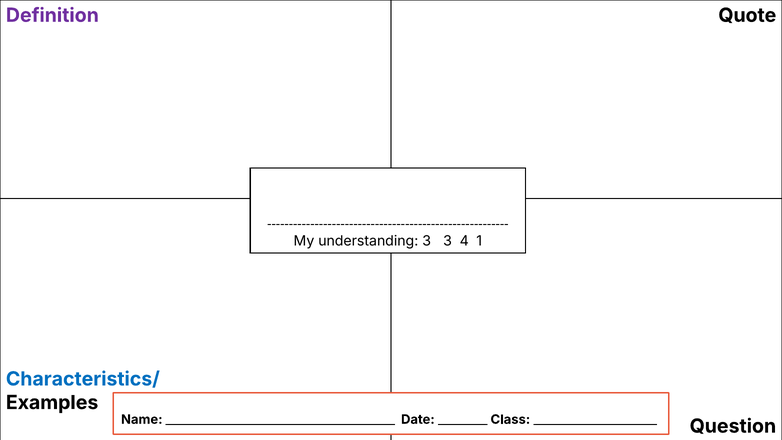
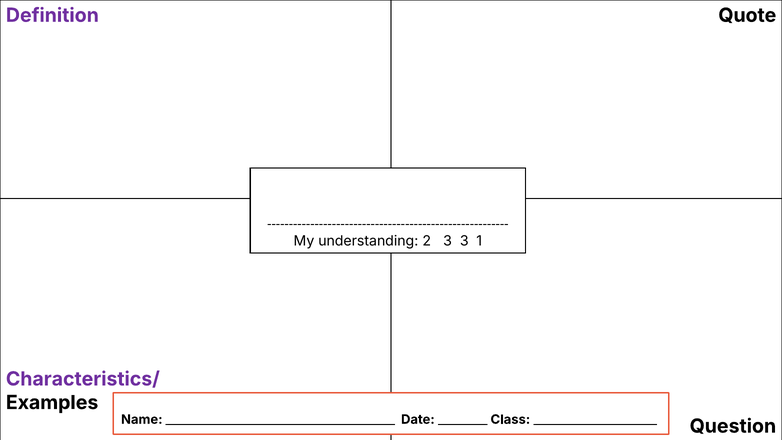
understanding 3: 3 -> 2
3 4: 4 -> 3
Characteristics/ colour: blue -> purple
